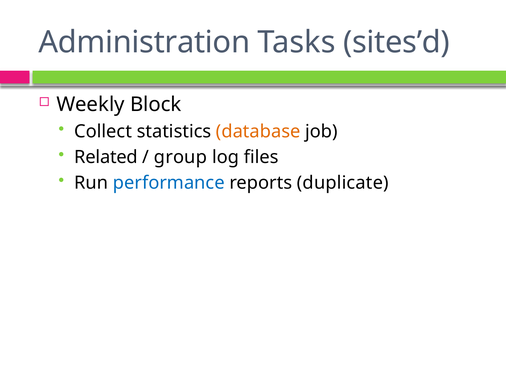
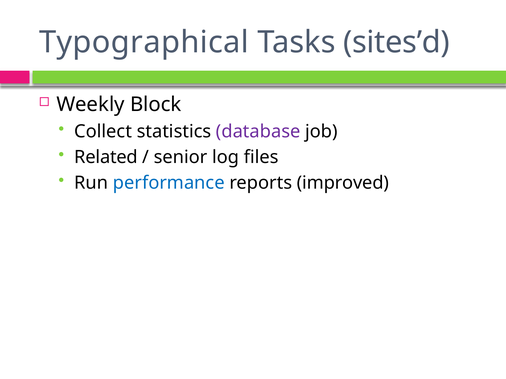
Administration: Administration -> Typographical
database colour: orange -> purple
group: group -> senior
duplicate: duplicate -> improved
